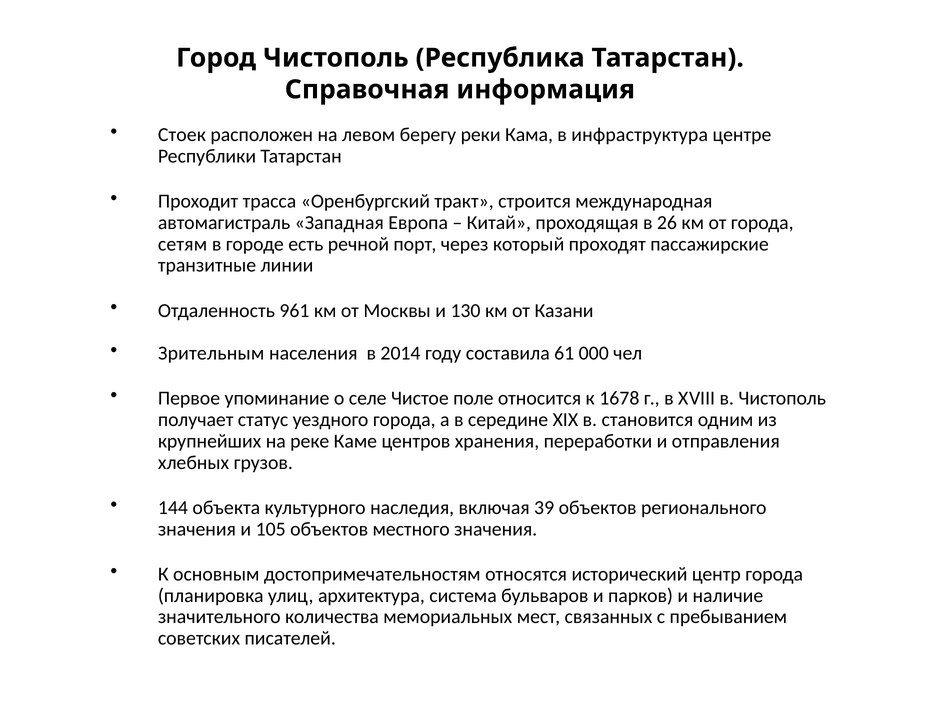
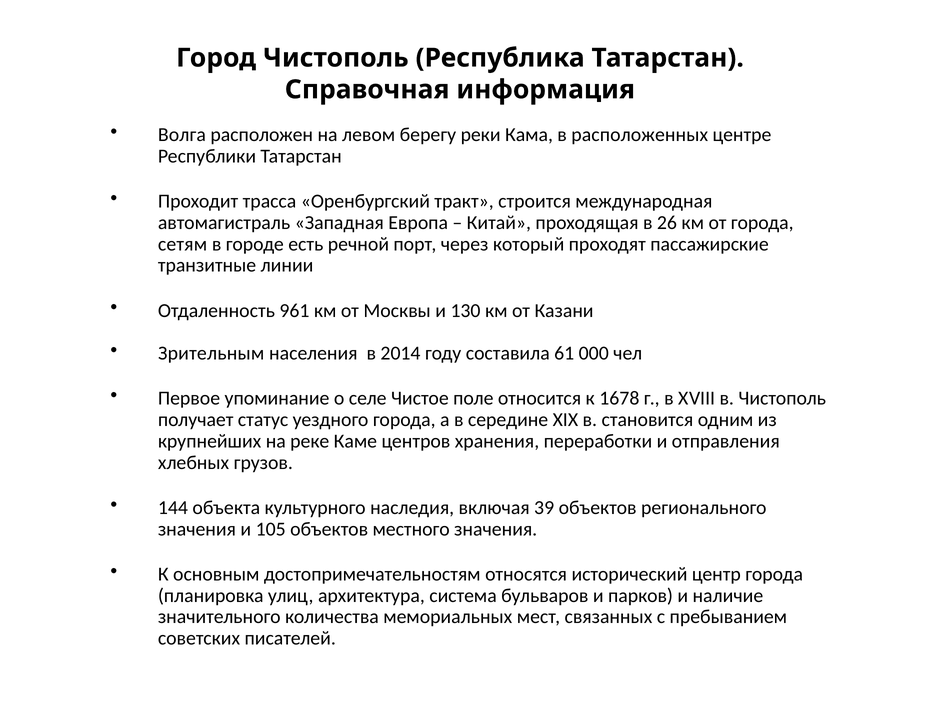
Стоек: Стоек -> Волга
инфраструктура: инфраструктура -> расположенных
